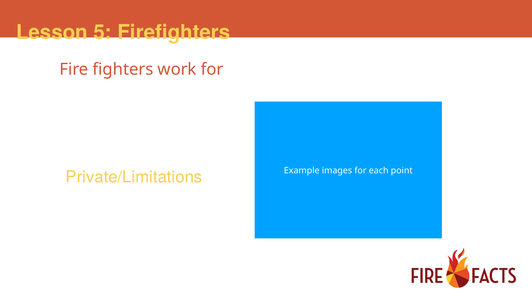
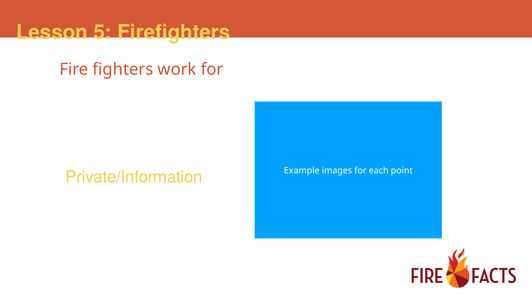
Private/Limitations: Private/Limitations -> Private/Information
